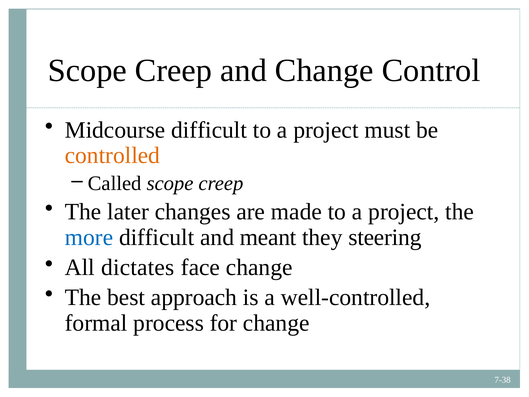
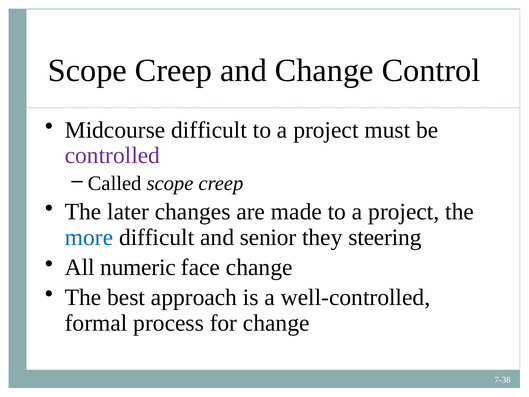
controlled colour: orange -> purple
meant: meant -> senior
dictates: dictates -> numeric
